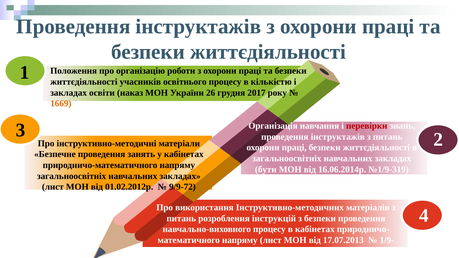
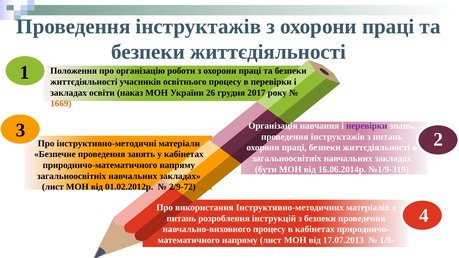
в кількістю: кількістю -> перевірки
перевірки at (367, 126) colour: red -> purple
9/9-72: 9/9-72 -> 2/9-72
